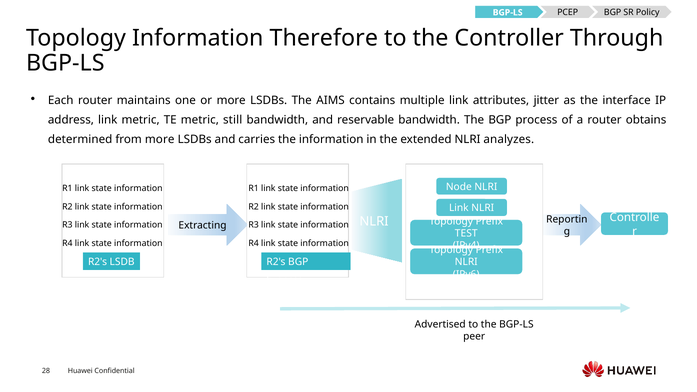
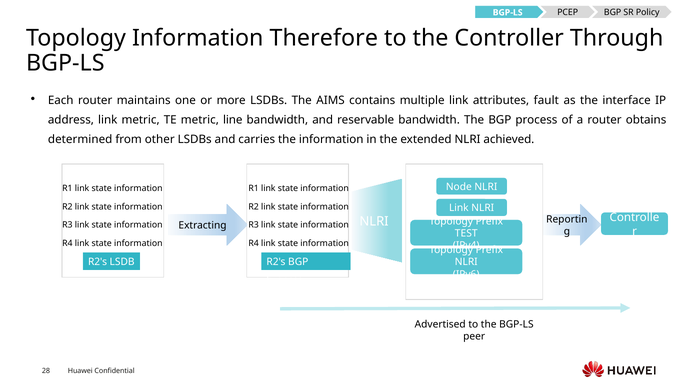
jitter: jitter -> fault
still: still -> line
from more: more -> other
analyzes: analyzes -> achieved
